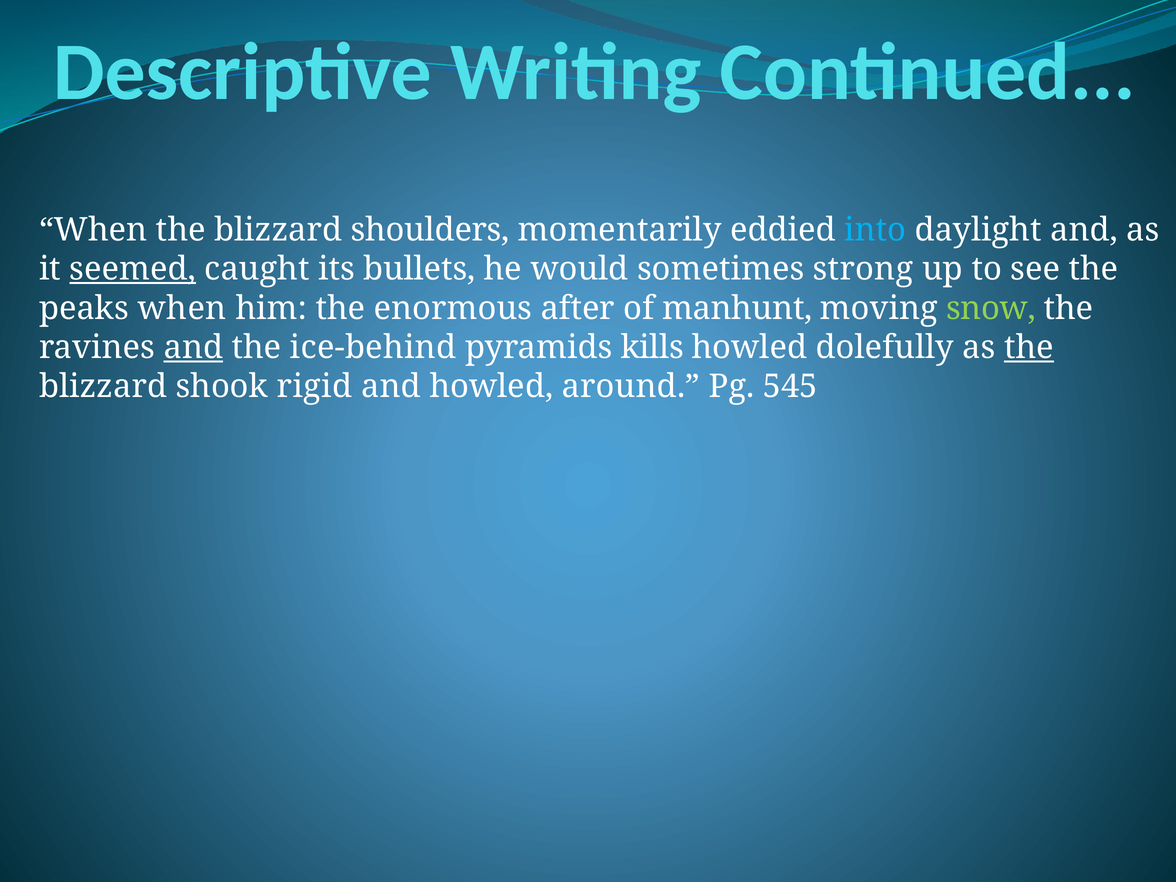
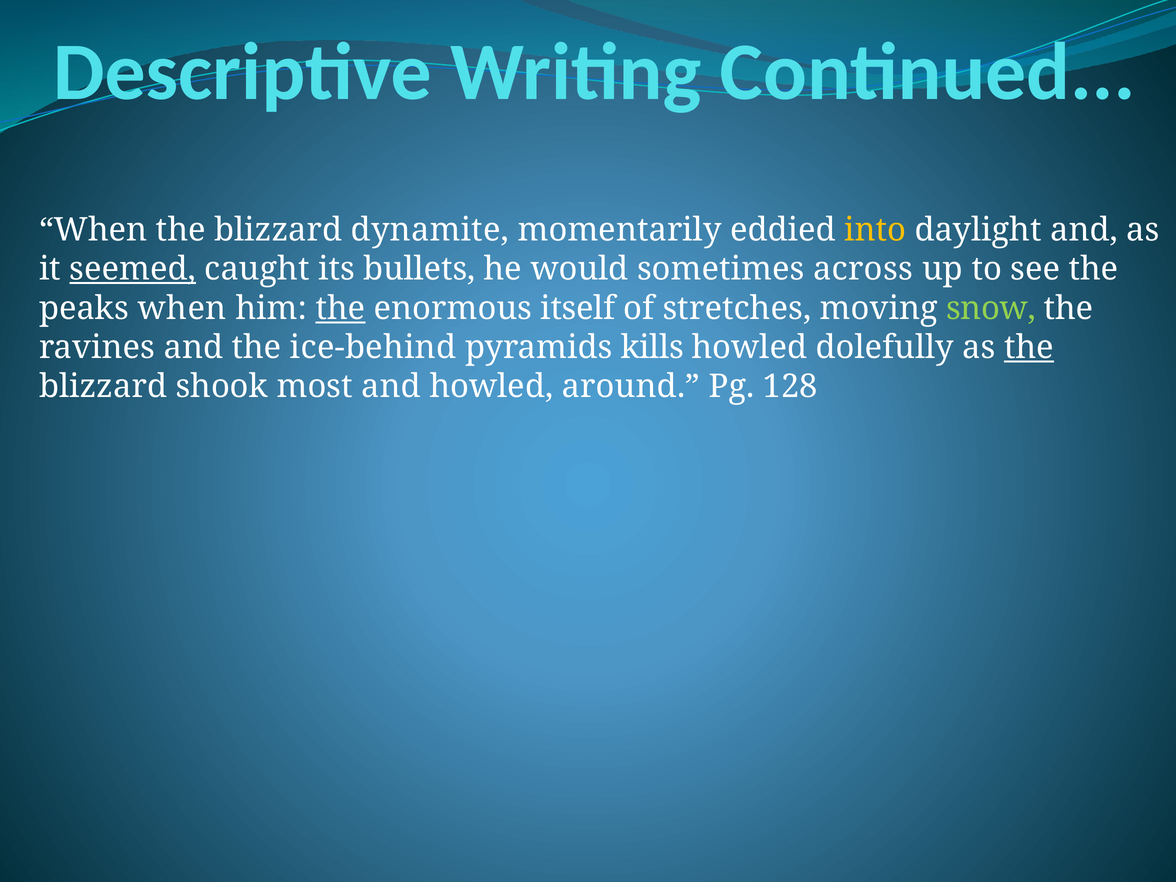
shoulders: shoulders -> dynamite
into colour: light blue -> yellow
strong: strong -> across
the at (340, 308) underline: none -> present
after: after -> itself
manhunt: manhunt -> stretches
and at (193, 347) underline: present -> none
rigid: rigid -> most
545: 545 -> 128
